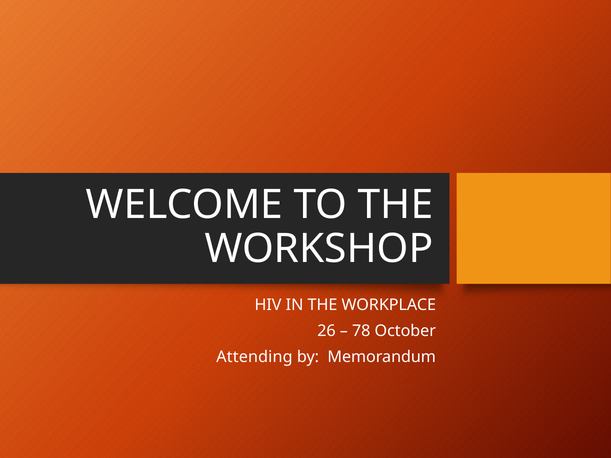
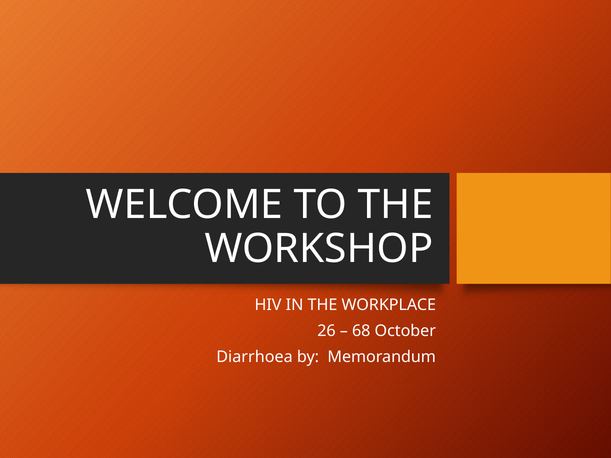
78: 78 -> 68
Attending: Attending -> Diarrhoea
